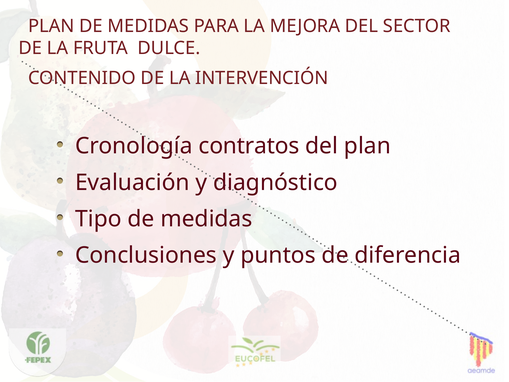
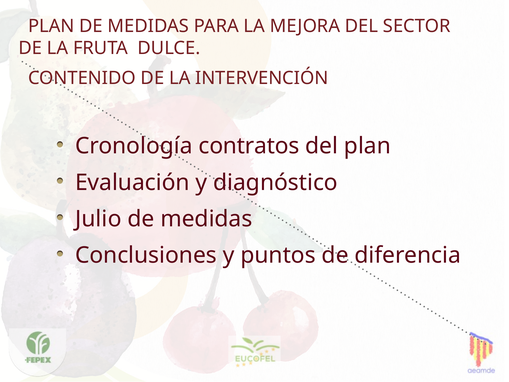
Tipo: Tipo -> Julio
